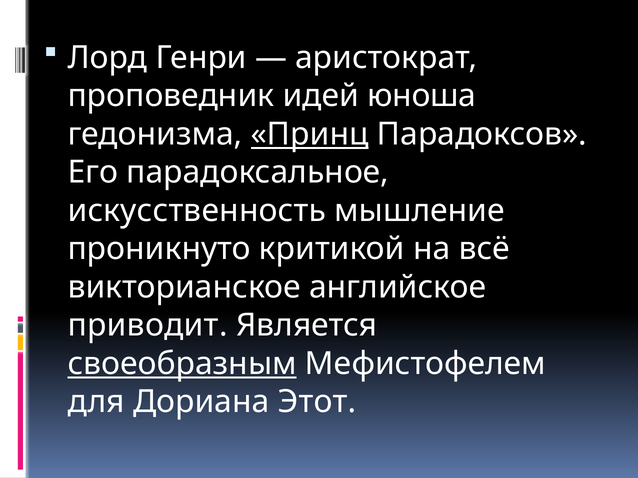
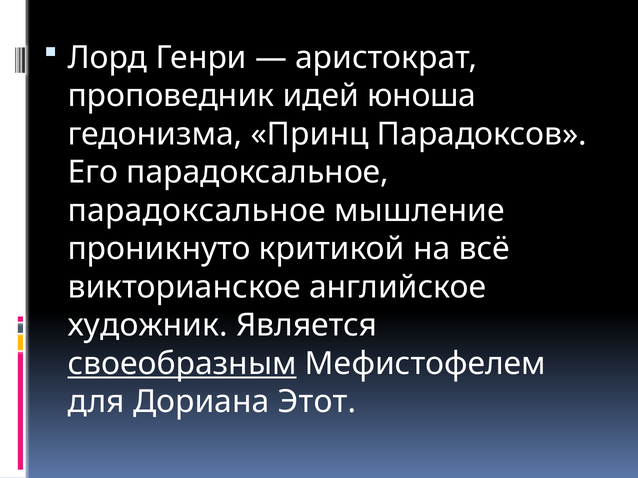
Принц underline: present -> none
искусственность at (197, 211): искусственность -> парадоксальное
приводит: приводит -> художник
